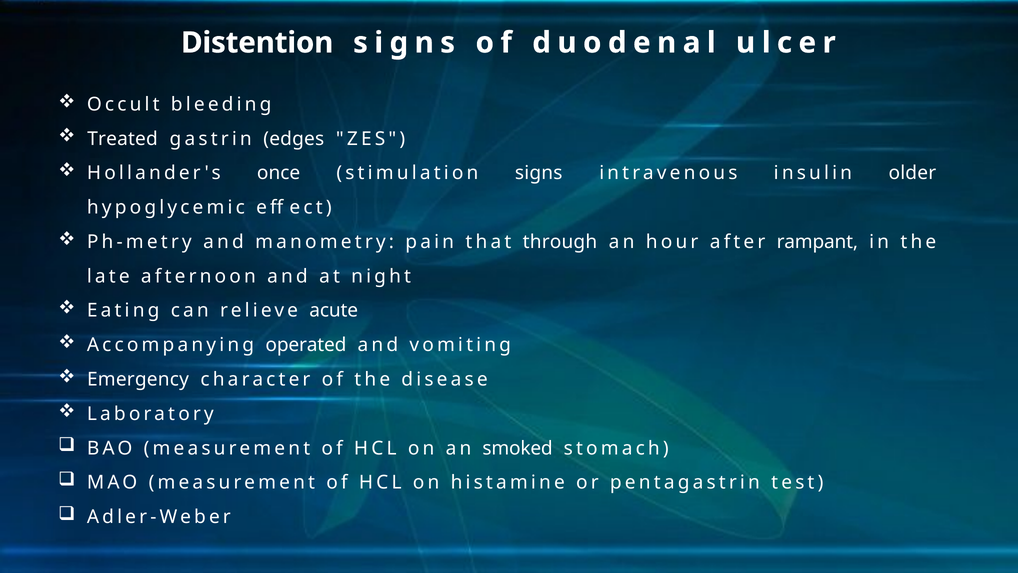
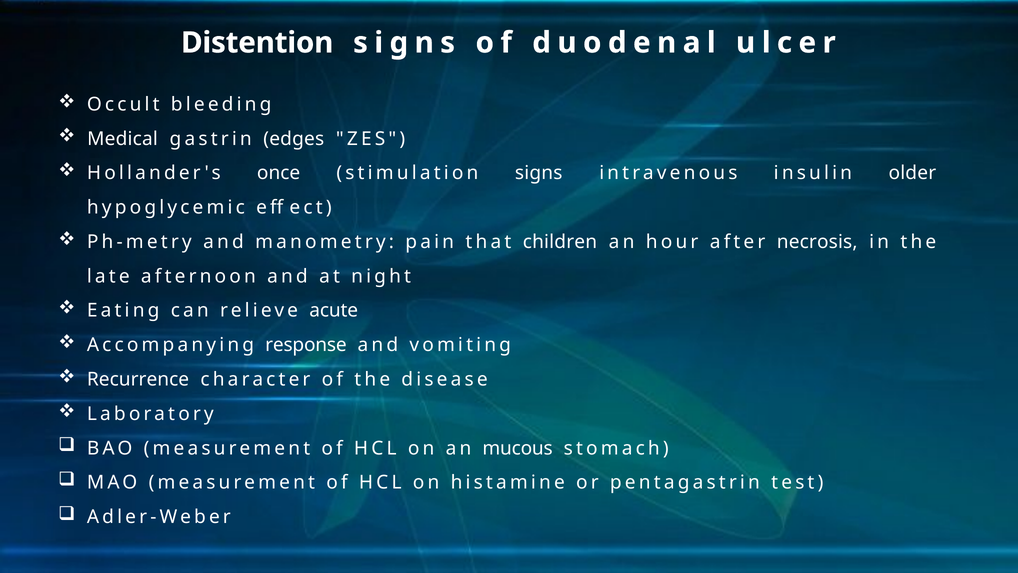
Treated: Treated -> Medical
through: through -> children
rampant: rampant -> necrosis
operated: operated -> response
Emergency: Emergency -> Recurrence
smoked: smoked -> mucous
